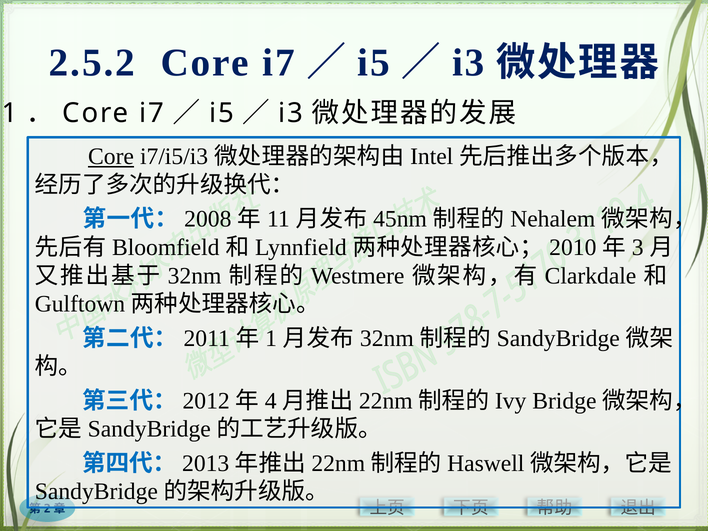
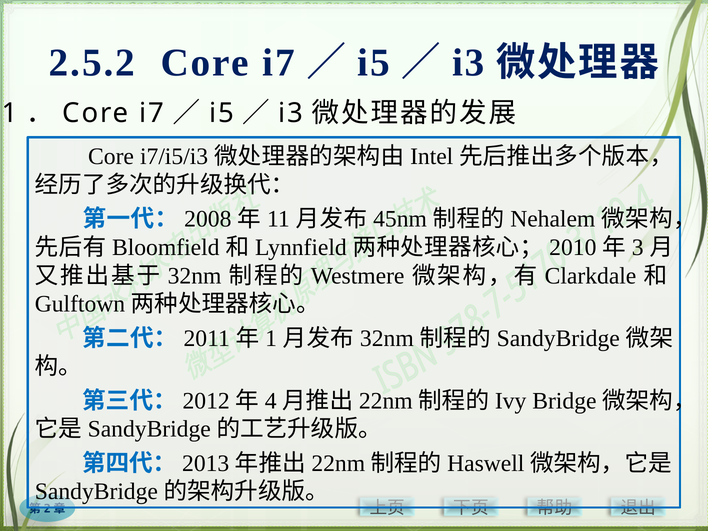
Core at (111, 157) underline: present -> none
